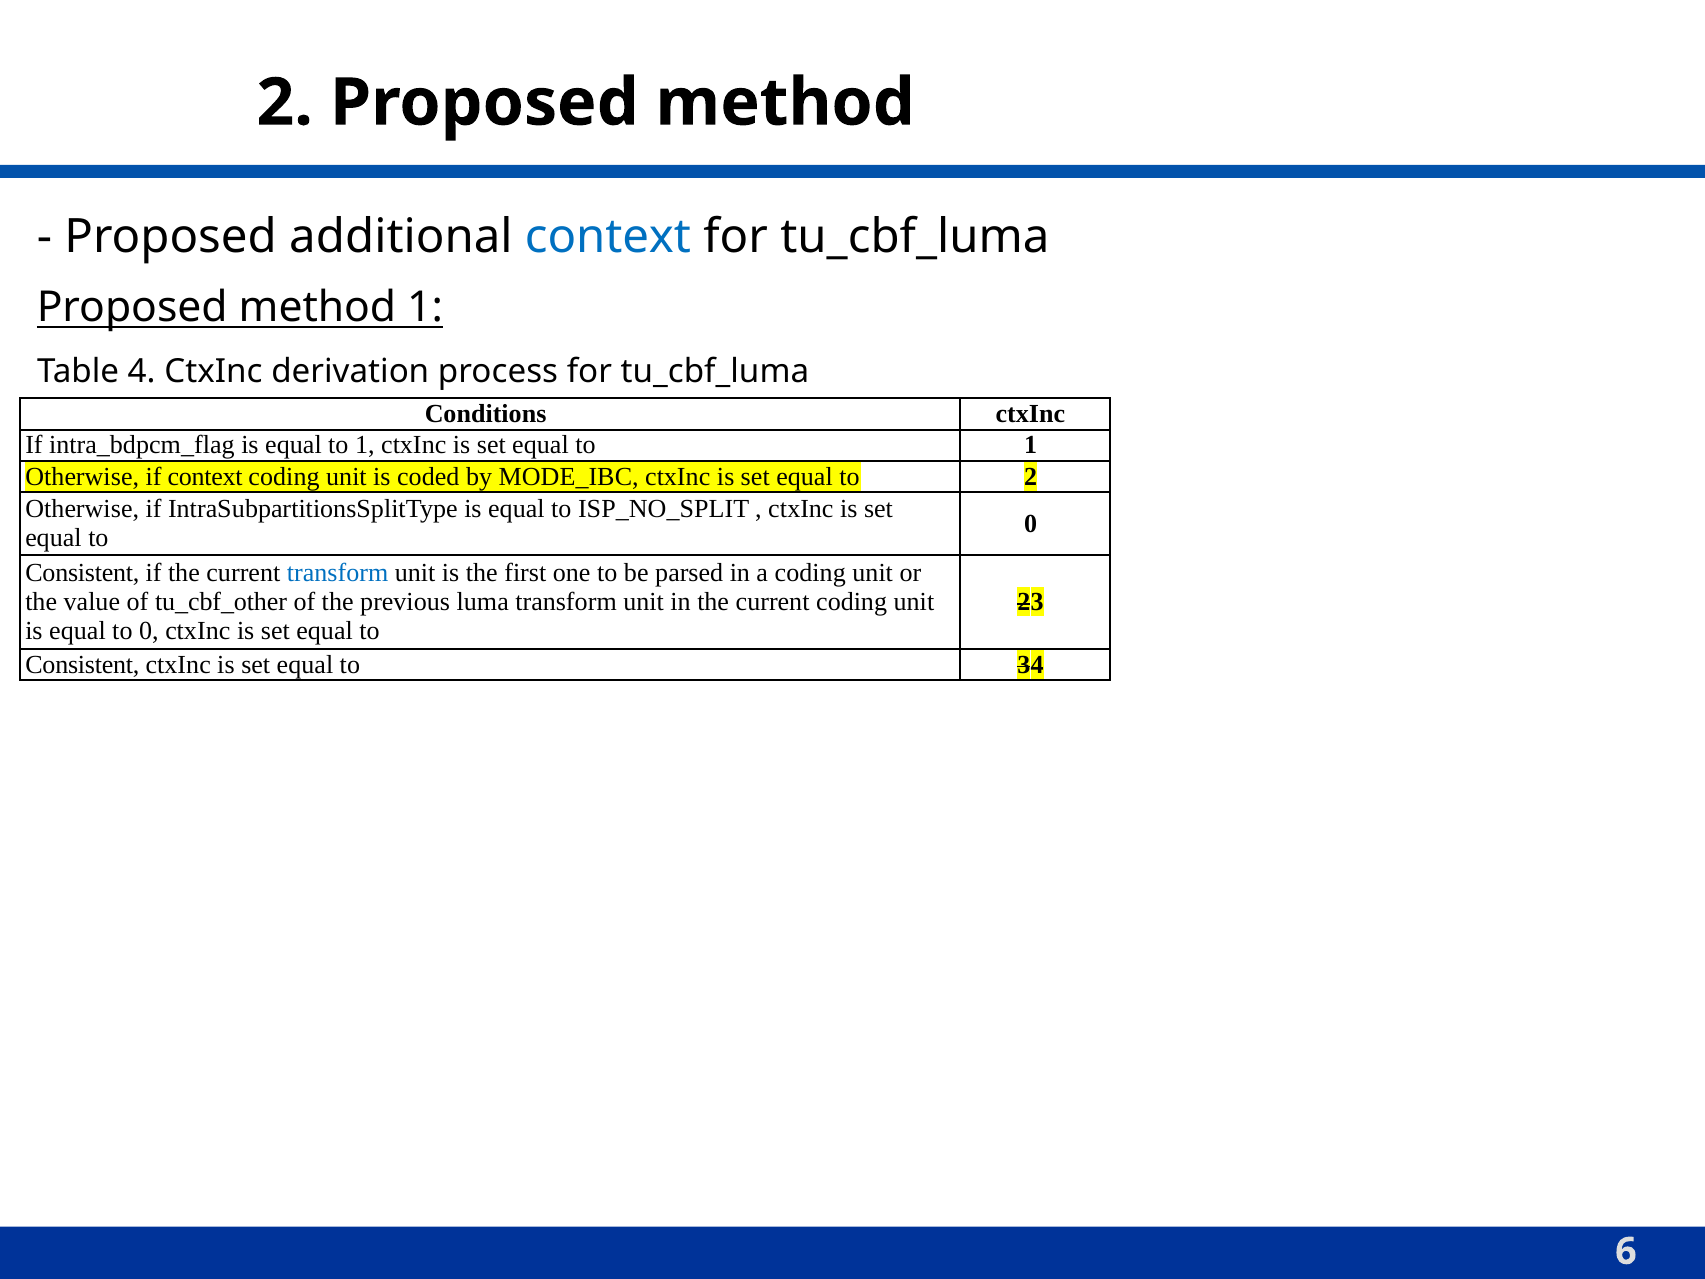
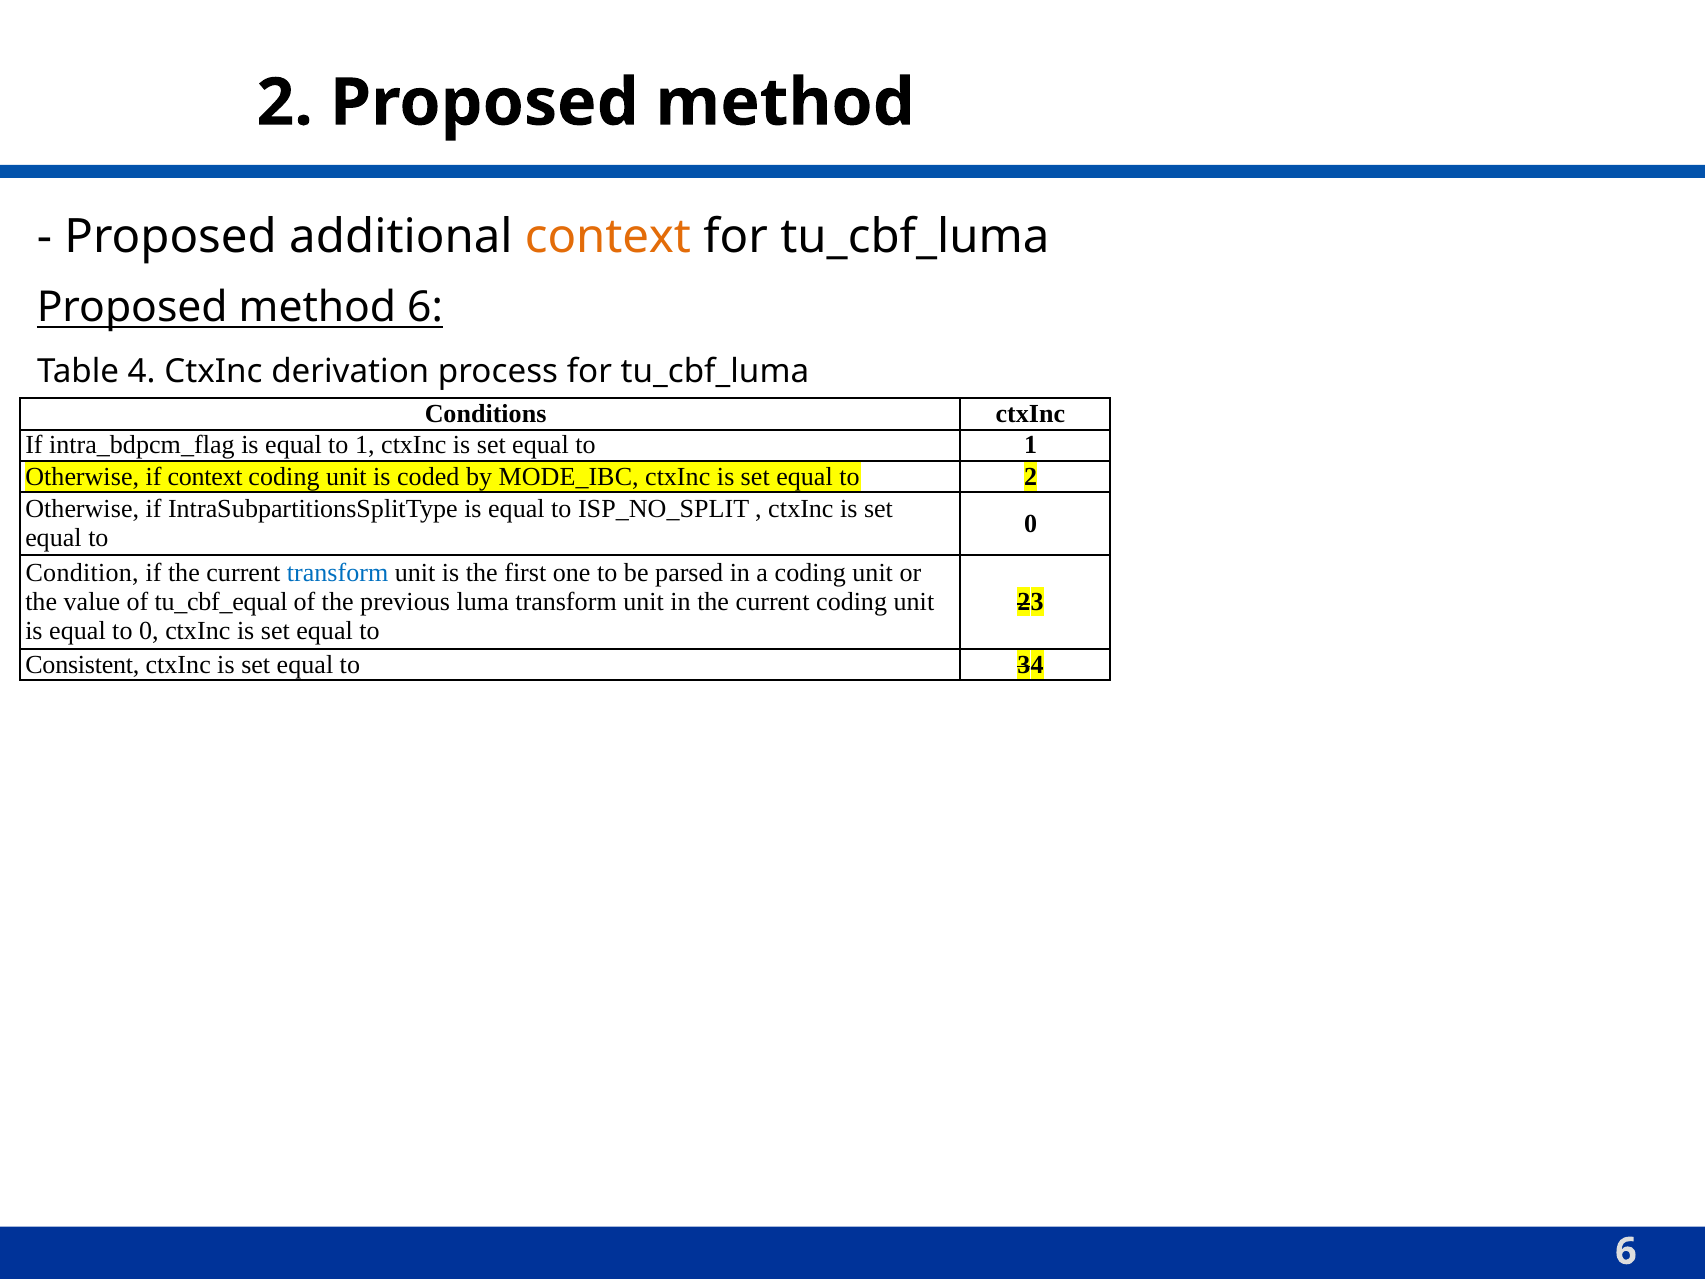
context at (608, 236) colour: blue -> orange
1 at (425, 308): 1 -> 6
Consistent at (82, 573): Consistent -> Condition
tu_cbf_other: tu_cbf_other -> tu_cbf_equal
